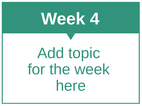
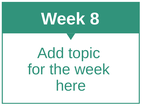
4: 4 -> 8
